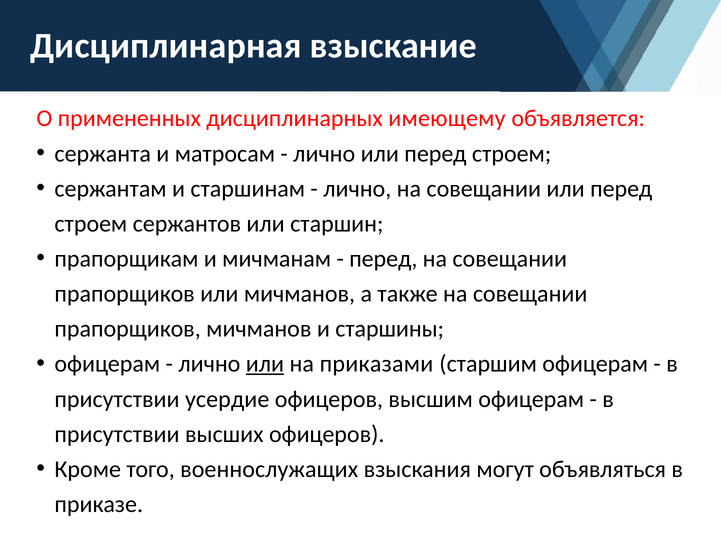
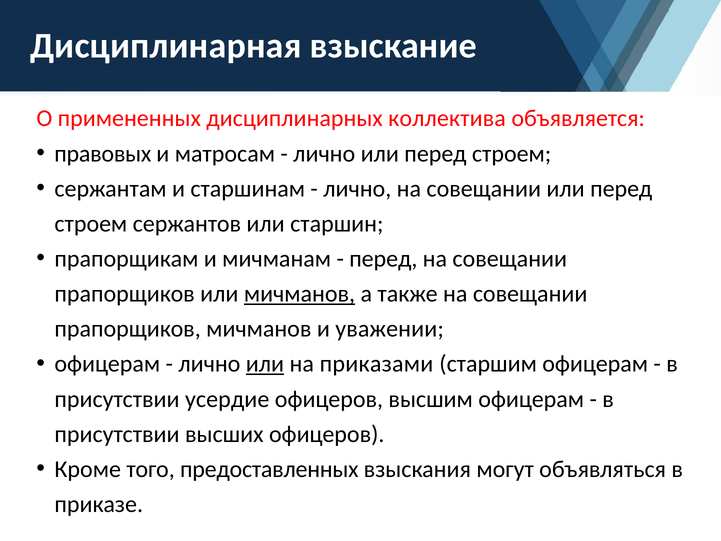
имеющему: имеющему -> коллектива
сержанта: сержанта -> правовых
мичманов at (299, 294) underline: none -> present
старшины: старшины -> уважении
военнослужащих: военнослужащих -> предоставленных
